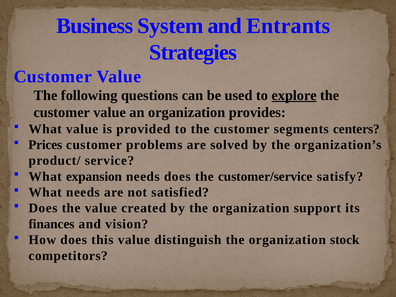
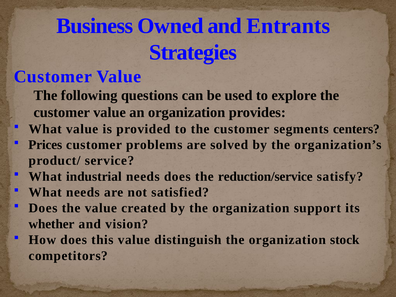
System: System -> Owned
explore underline: present -> none
expansion: expansion -> industrial
customer/service: customer/service -> reduction/service
finances: finances -> whether
